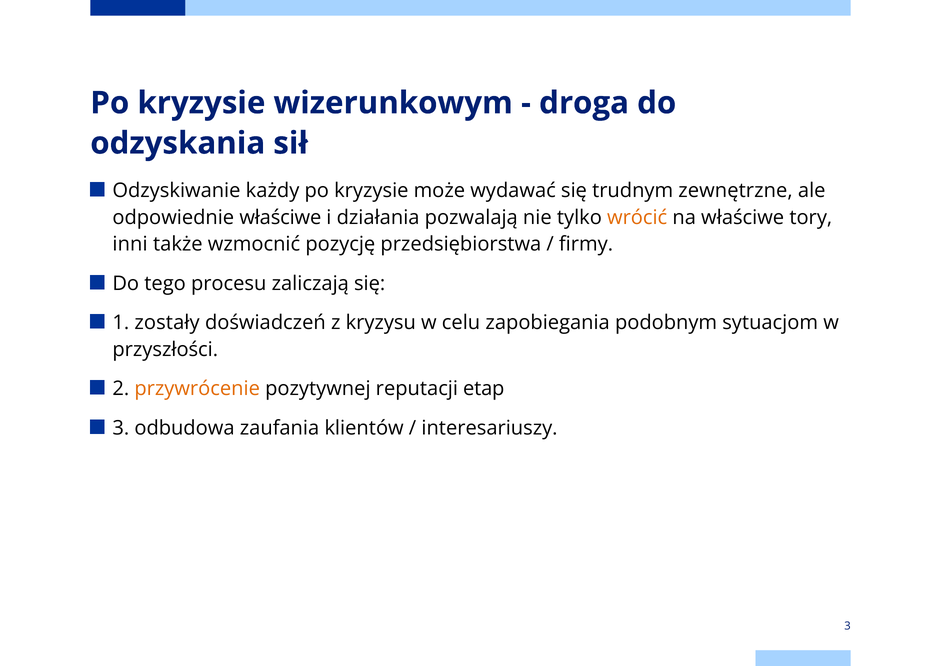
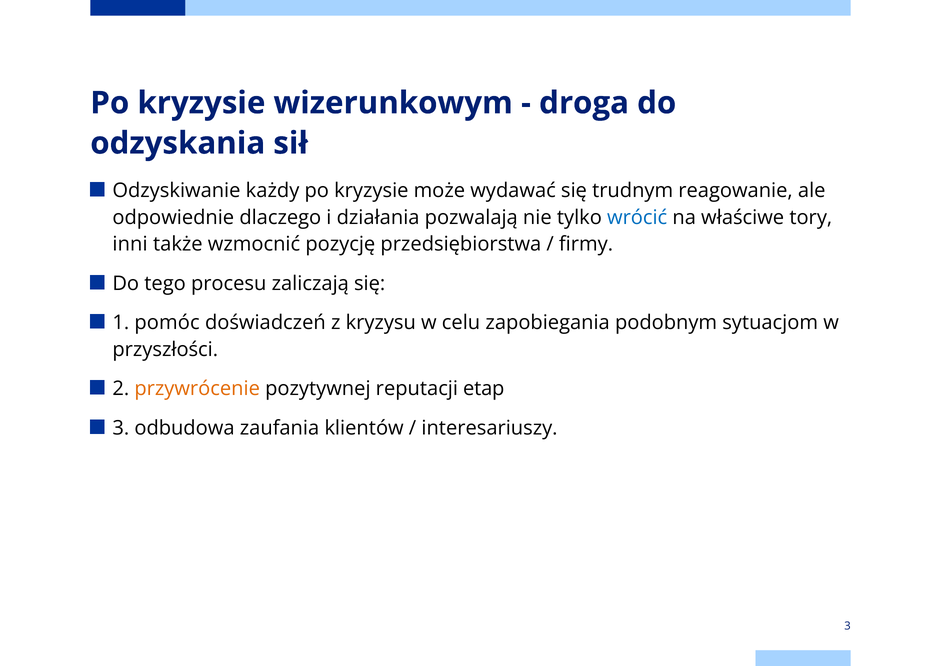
zewnętrzne: zewnętrzne -> reagowanie
odpowiednie właściwe: właściwe -> dlaczego
wrócić colour: orange -> blue
zostały: zostały -> pomóc
